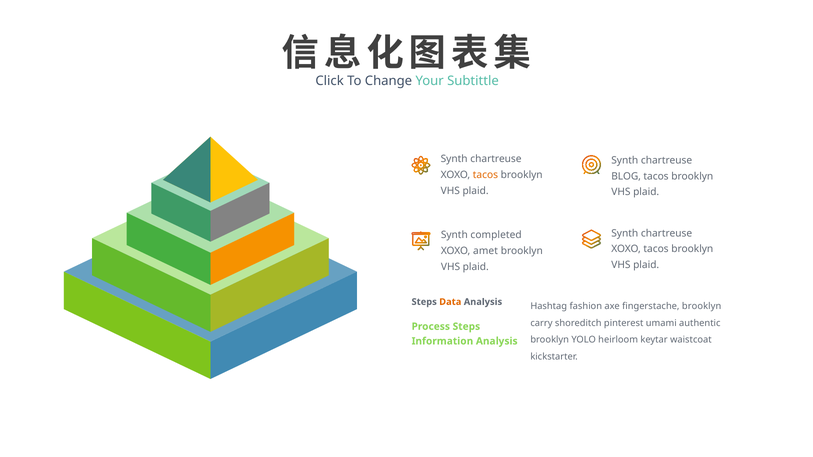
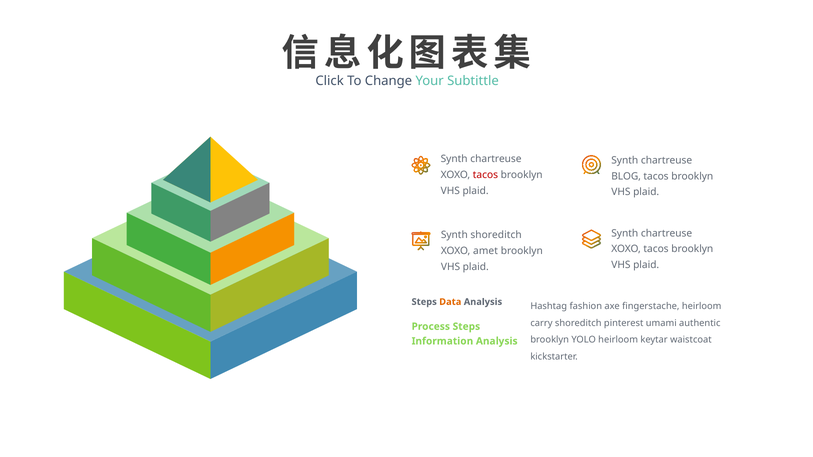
tacos at (485, 175) colour: orange -> red
Synth completed: completed -> shoreditch
fingerstache brooklyn: brooklyn -> heirloom
